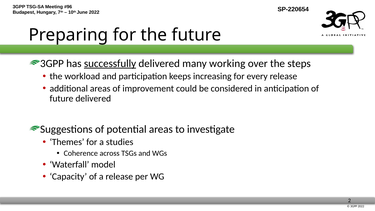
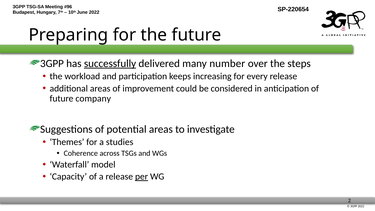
working: working -> number
future delivered: delivered -> company
per underline: none -> present
